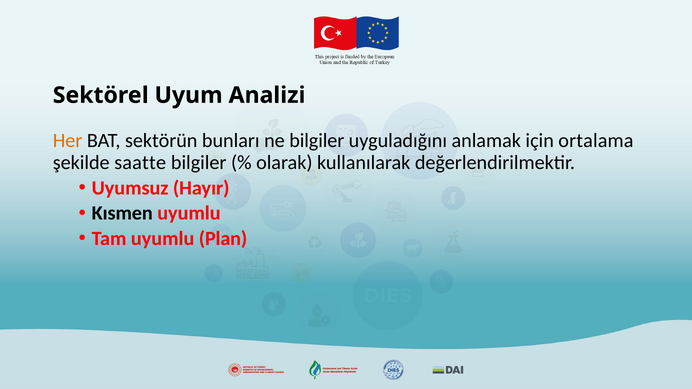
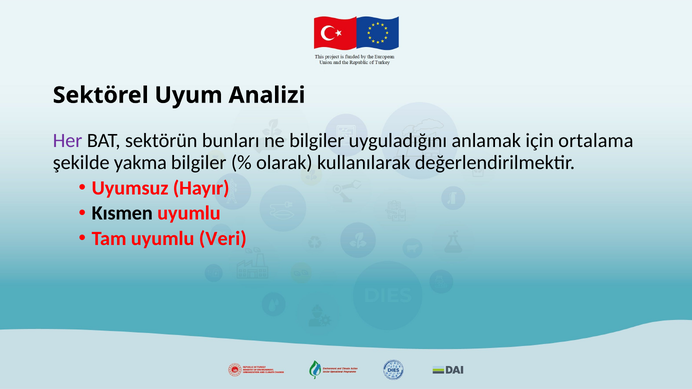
Her colour: orange -> purple
saatte: saatte -> yakma
Plan: Plan -> Veri
